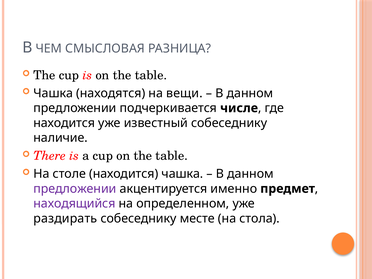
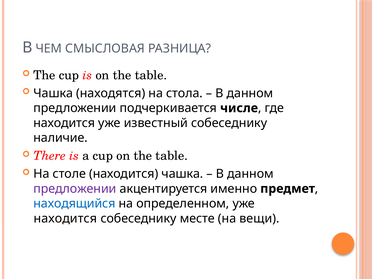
вещи: вещи -> стола
находящийся colour: purple -> blue
раздирать at (65, 218): раздирать -> находится
стола: стола -> вещи
